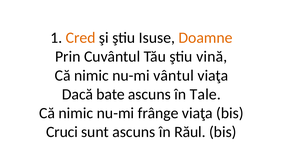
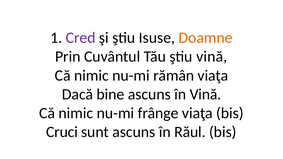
Cred colour: orange -> purple
vântul: vântul -> rămân
bate: bate -> bine
în Tale: Tale -> Vină
